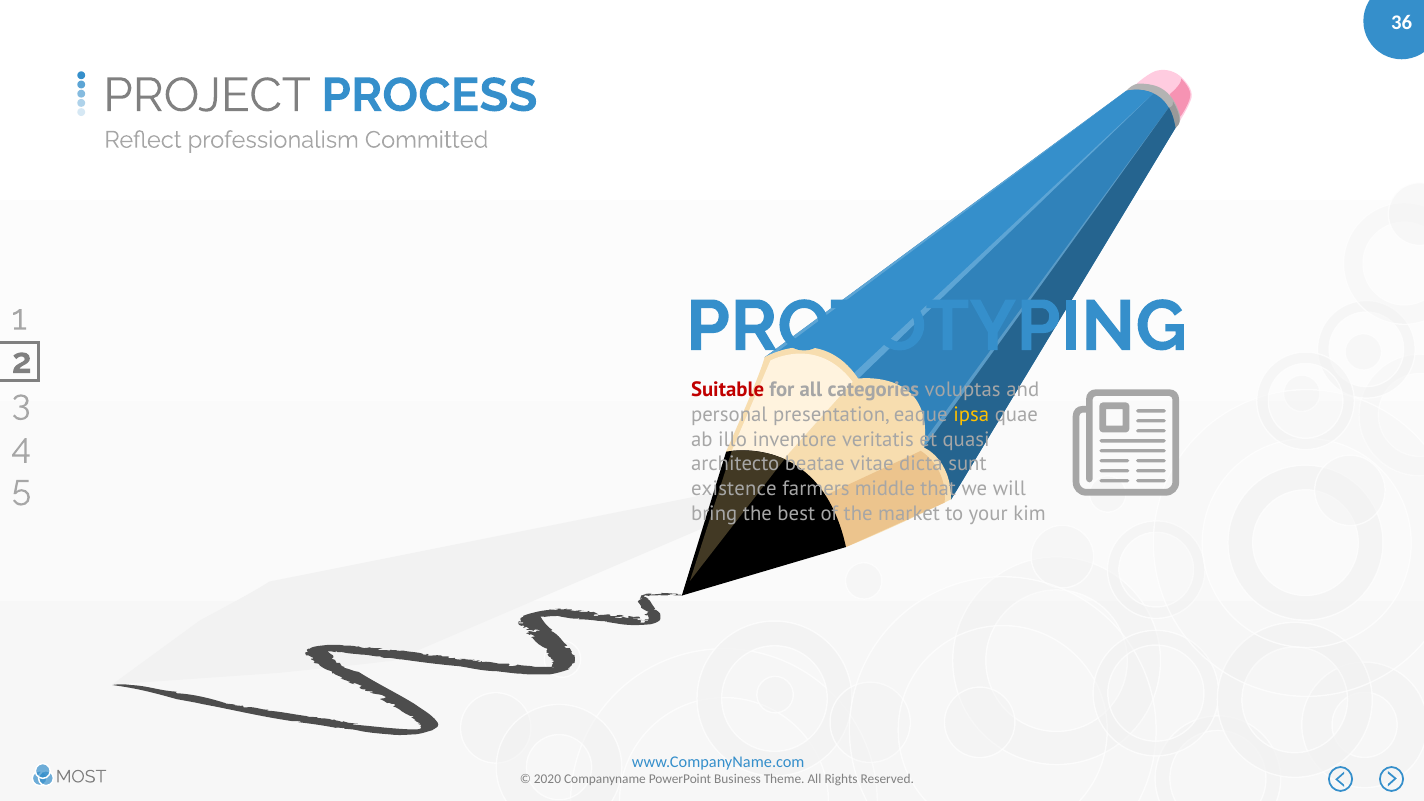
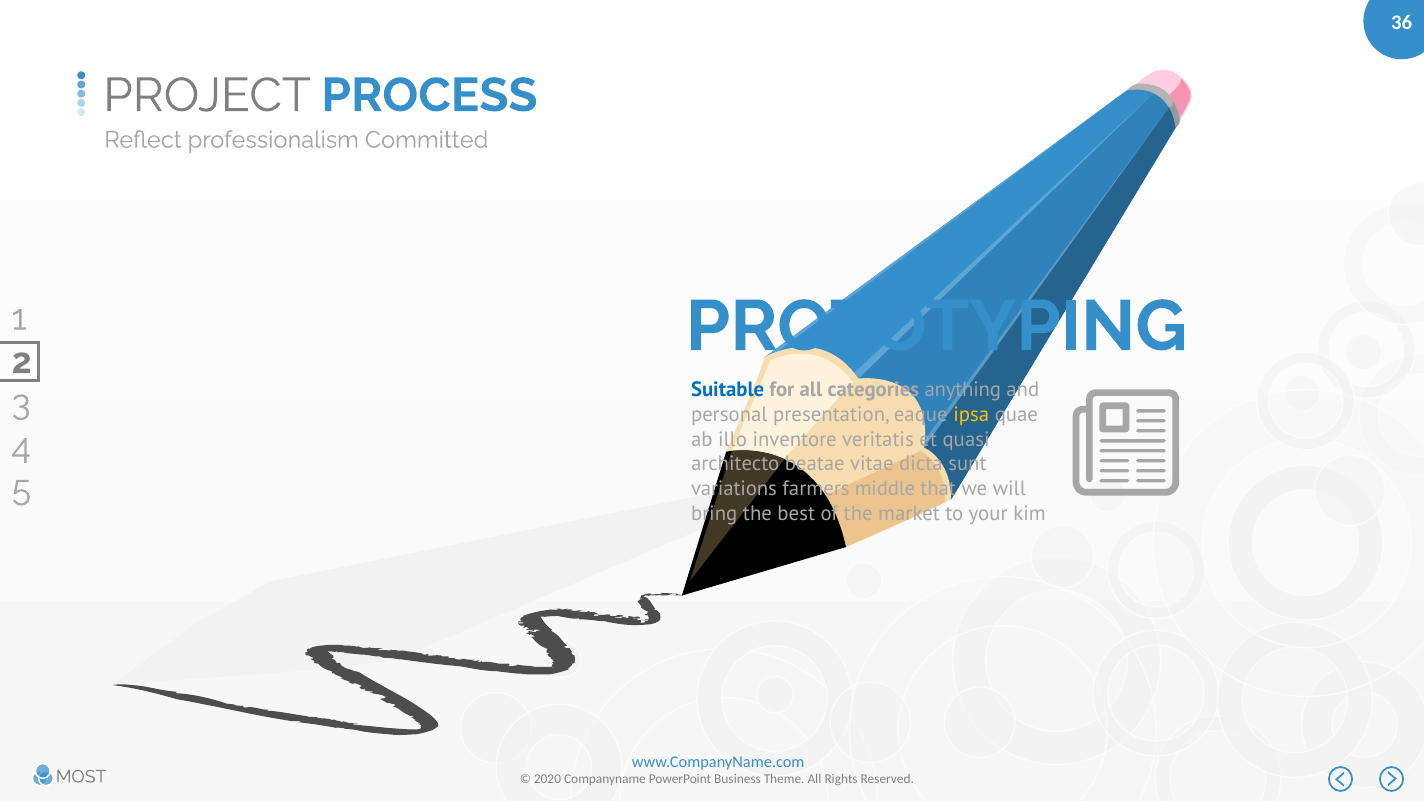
Suitable colour: red -> blue
voluptas: voluptas -> anything
existence: existence -> variations
